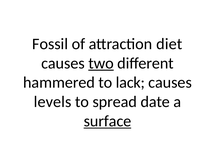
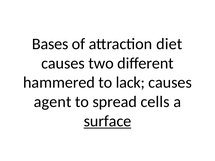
Fossil: Fossil -> Bases
two underline: present -> none
levels: levels -> agent
date: date -> cells
